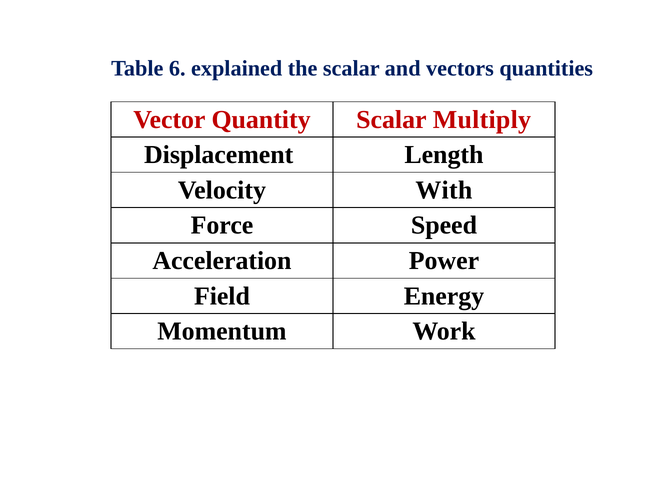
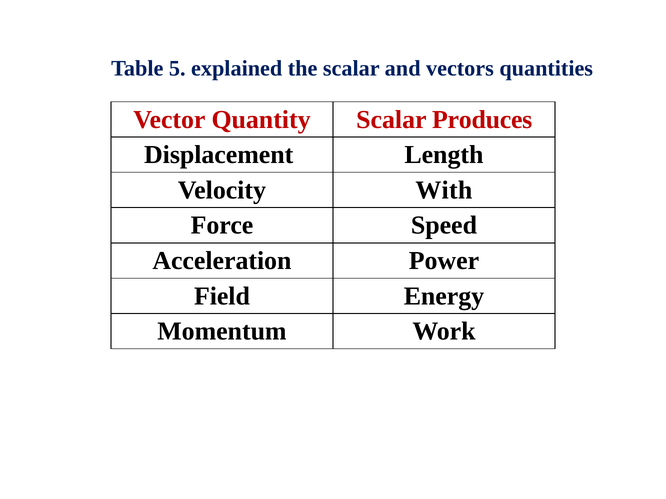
6: 6 -> 5
Multiply: Multiply -> Produces
